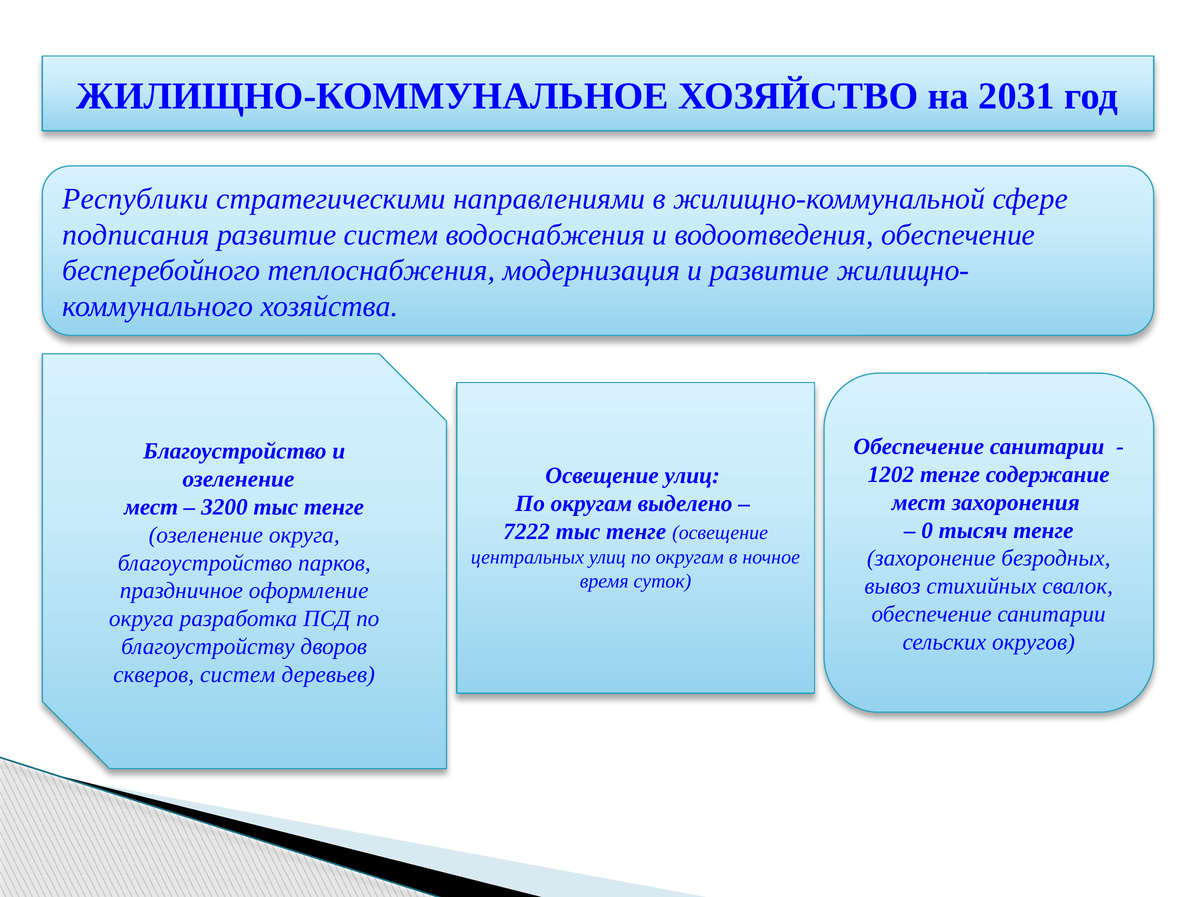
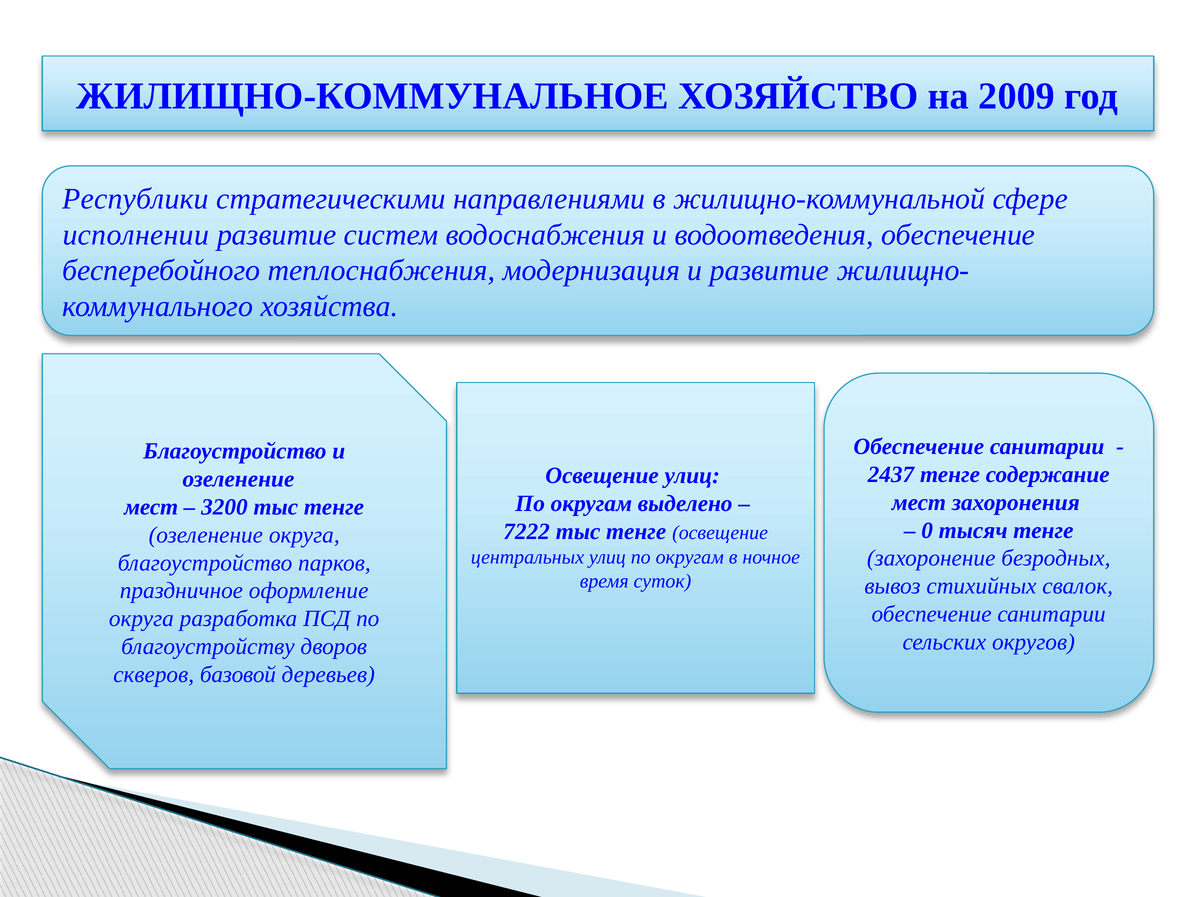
2031: 2031 -> 2009
подписания: подписания -> исполнении
1202: 1202 -> 2437
скверов систем: систем -> базовой
